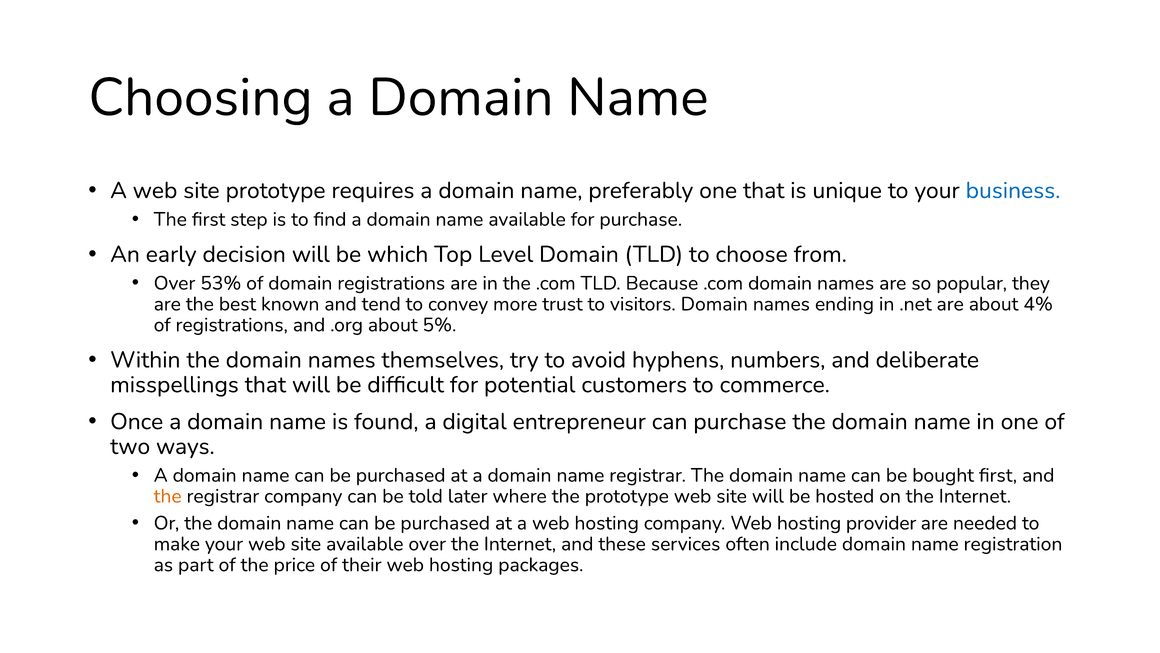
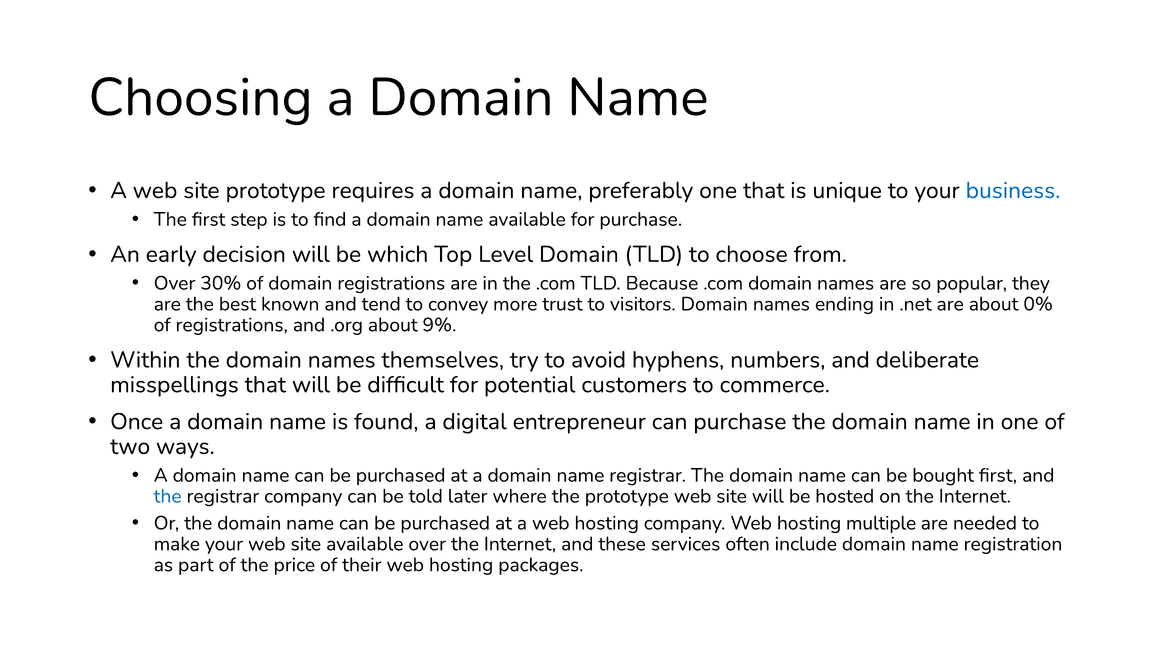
53%: 53% -> 30%
4%: 4% -> 0%
5%: 5% -> 9%
the at (168, 496) colour: orange -> blue
provider: provider -> multiple
